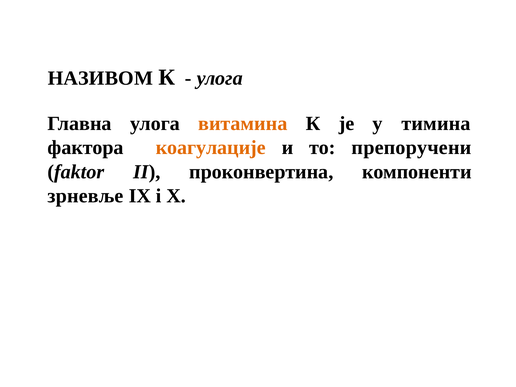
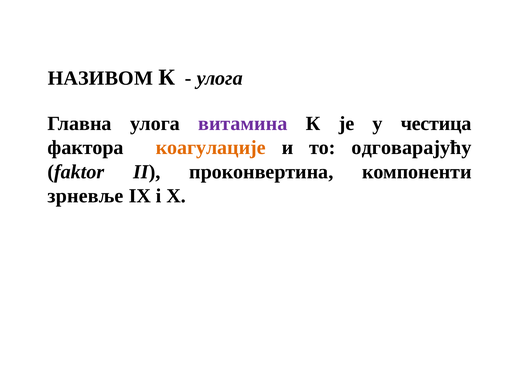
витамина colour: orange -> purple
тимина: тимина -> честица
препоручени: препоручени -> одговарајућу
